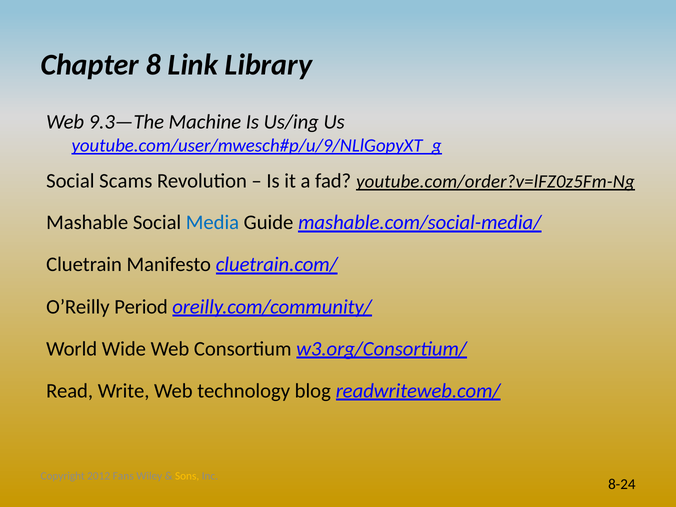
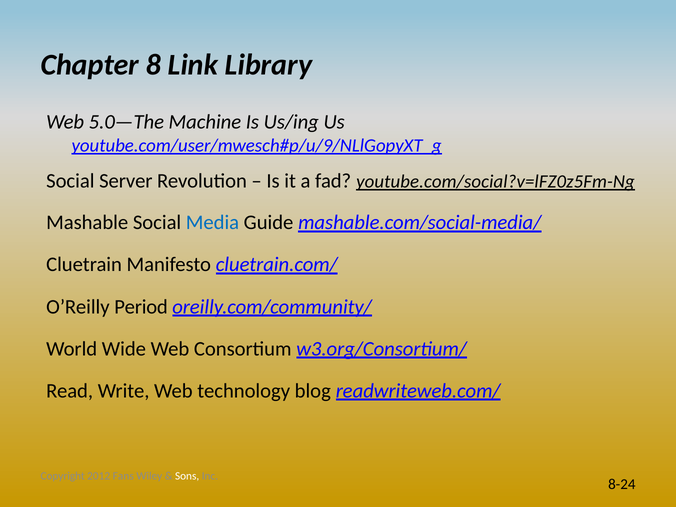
9.3—The: 9.3—The -> 5.0—The
Scams: Scams -> Server
youtube.com/order?v=lFZ0z5Fm-Ng: youtube.com/order?v=lFZ0z5Fm-Ng -> youtube.com/social?v=lFZ0z5Fm-Ng
Sons colour: yellow -> white
